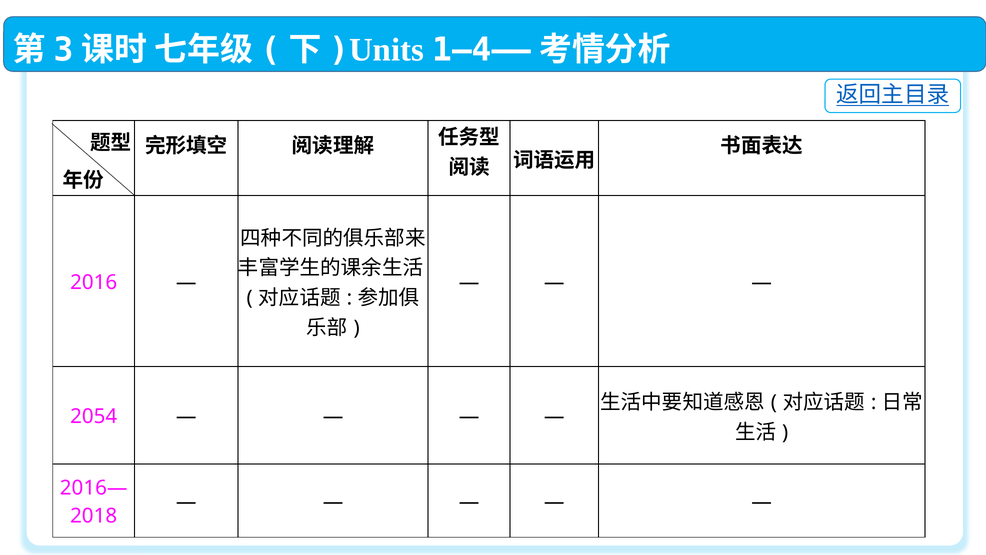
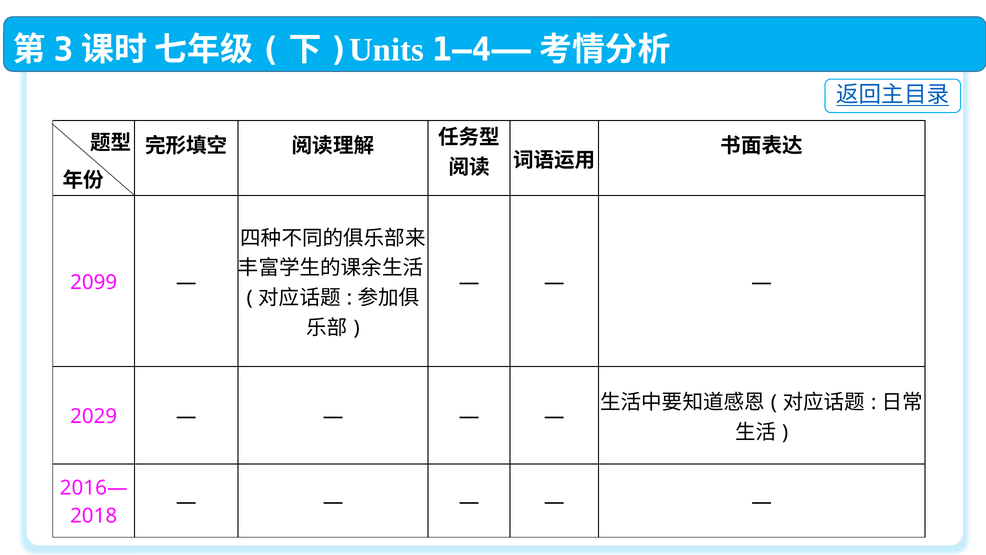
2016: 2016 -> 2099
2054: 2054 -> 2029
